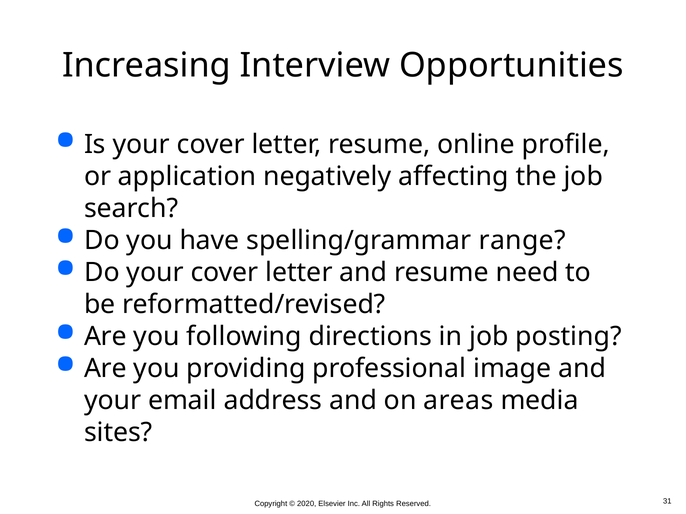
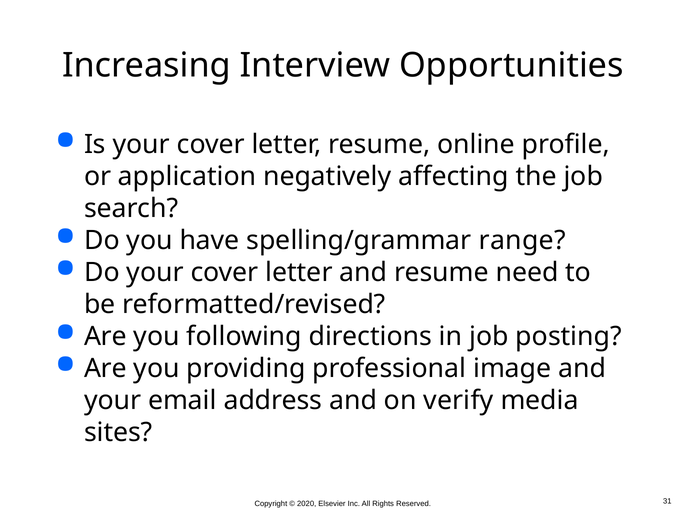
areas: areas -> verify
